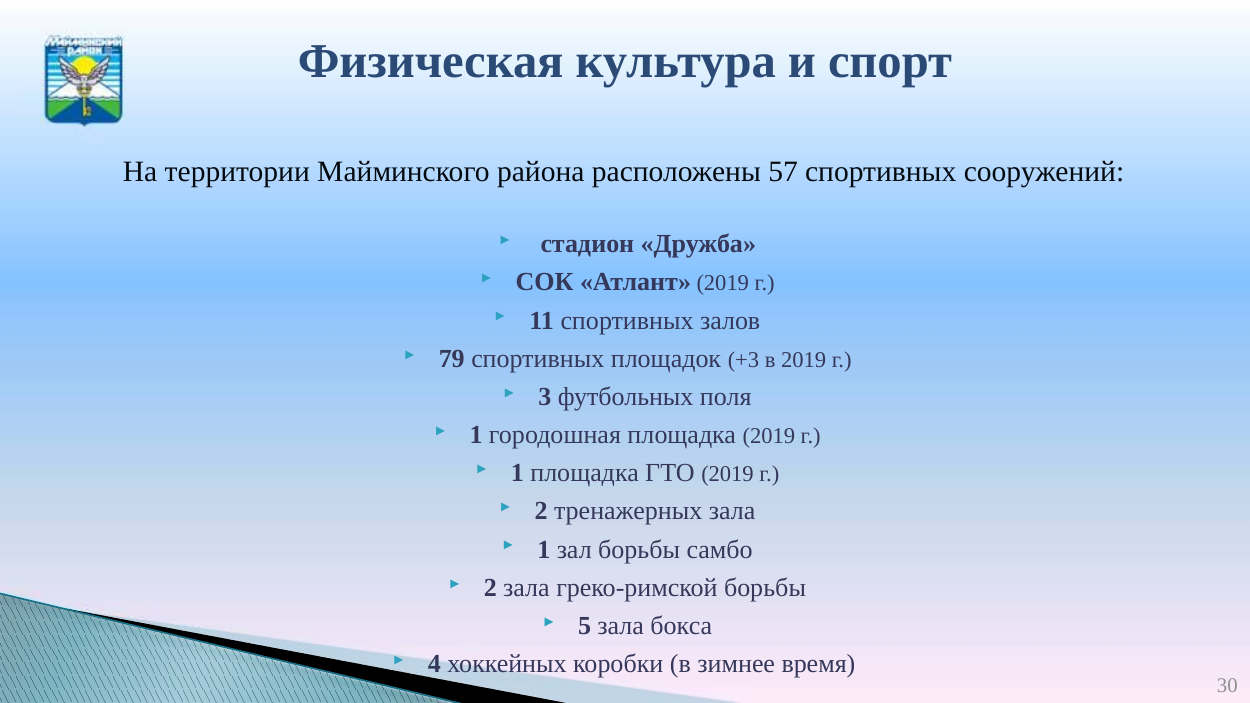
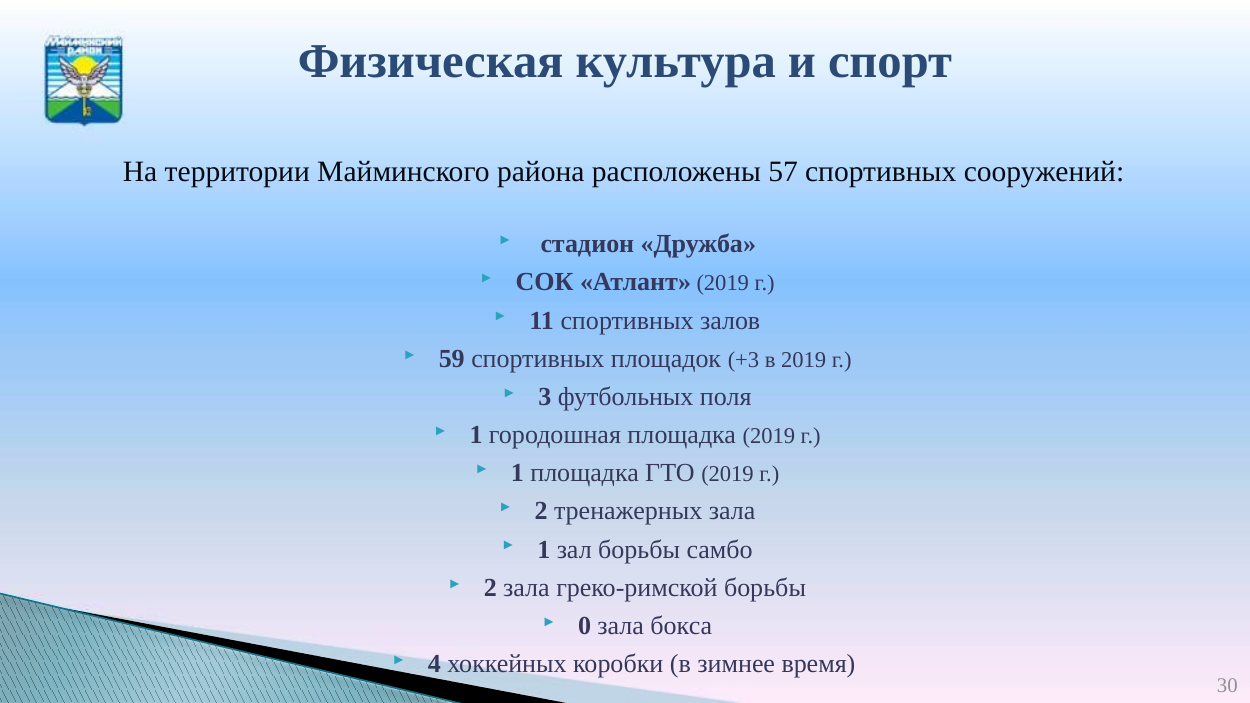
79: 79 -> 59
5: 5 -> 0
